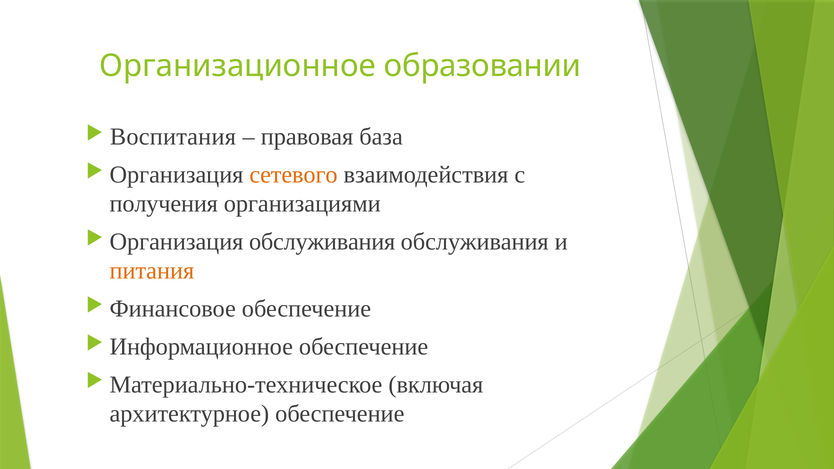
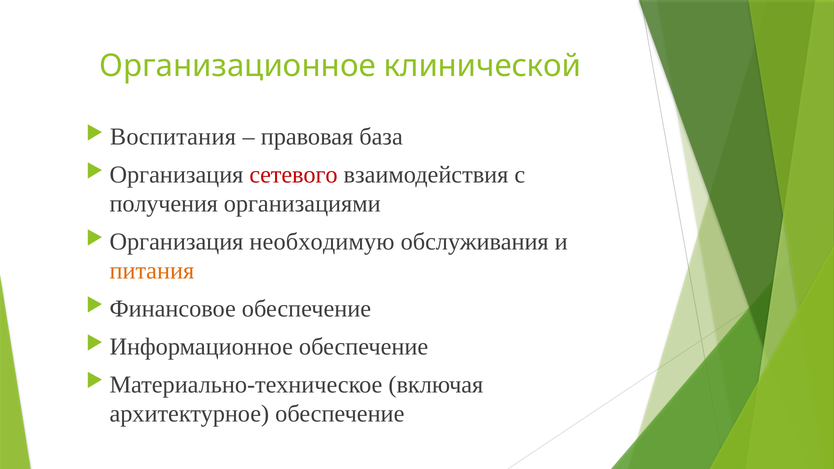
образовании: образовании -> клинической
сетевого colour: orange -> red
Организация обслуживания: обслуживания -> необходимую
